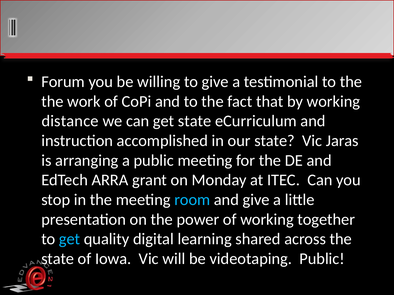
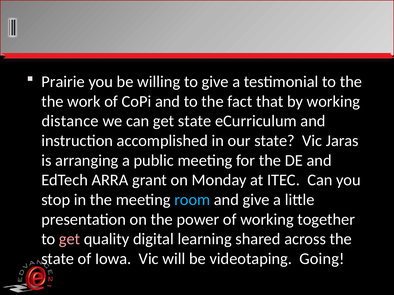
Forum: Forum -> Prairie
get at (70, 239) colour: light blue -> pink
videotaping Public: Public -> Going
